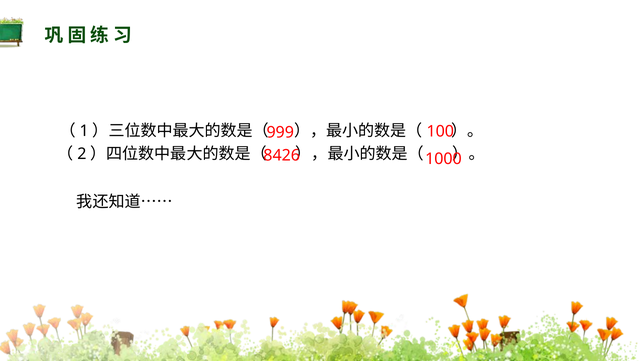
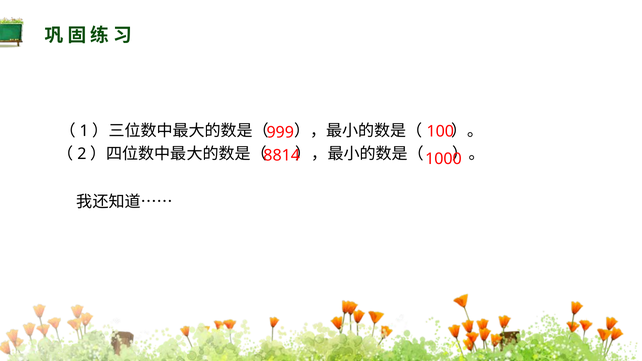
8426: 8426 -> 8814
